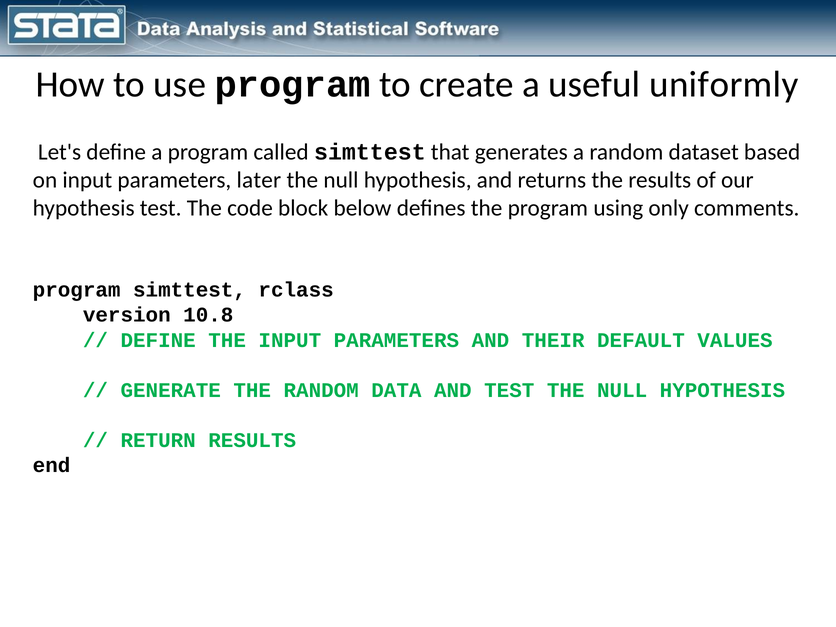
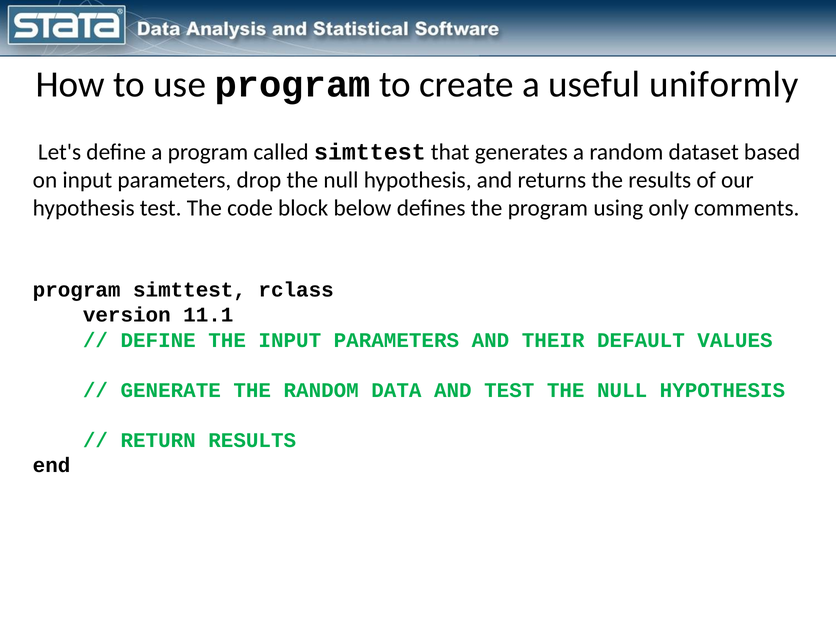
later: later -> drop
10.8: 10.8 -> 11.1
